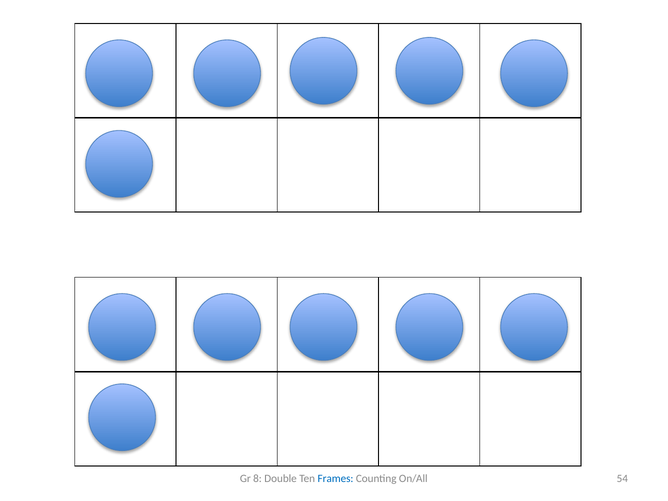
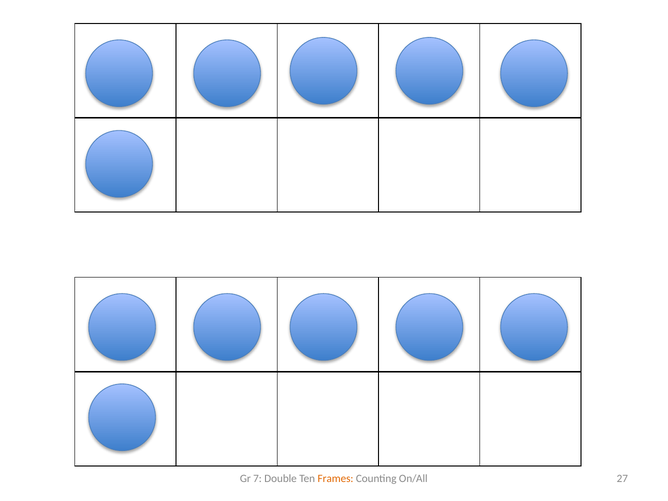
8: 8 -> 7
Frames colour: blue -> orange
54: 54 -> 27
